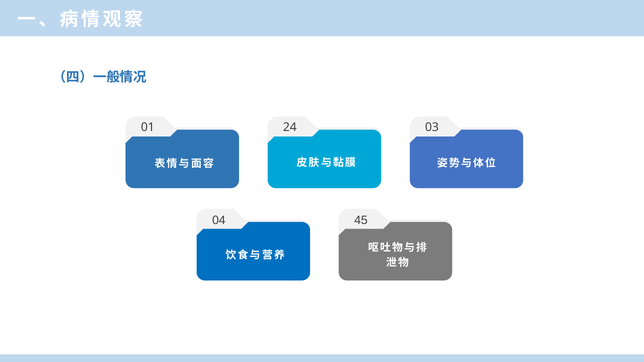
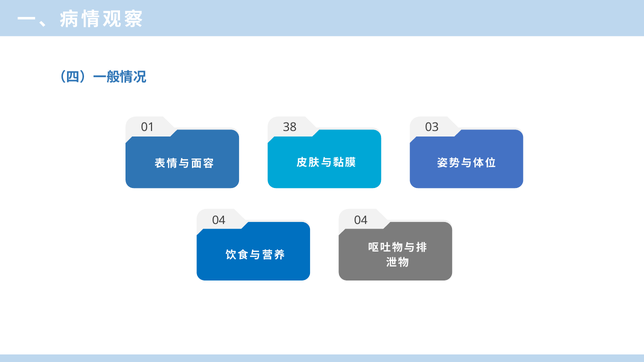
24: 24 -> 38
04 45: 45 -> 04
